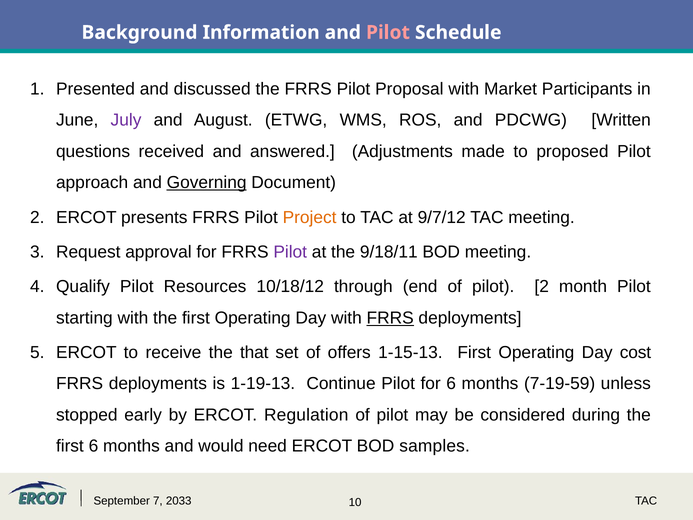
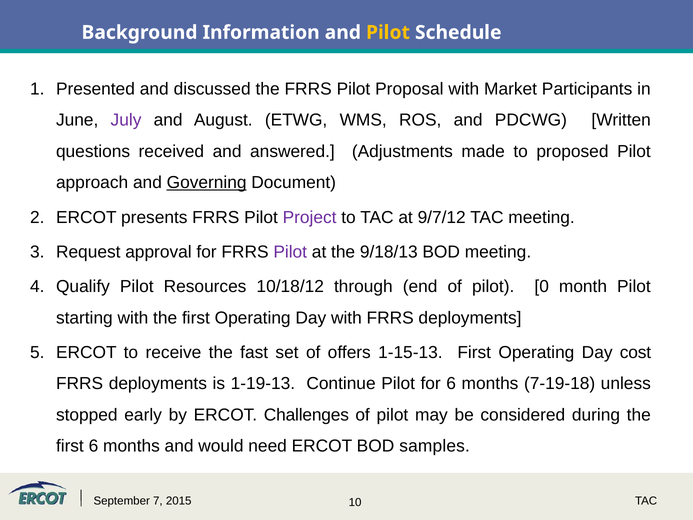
Pilot at (388, 32) colour: pink -> yellow
Project colour: orange -> purple
9/18/11: 9/18/11 -> 9/18/13
pilot 2: 2 -> 0
FRRS at (390, 318) underline: present -> none
that: that -> fast
7-19-59: 7-19-59 -> 7-19-18
Regulation: Regulation -> Challenges
2033: 2033 -> 2015
